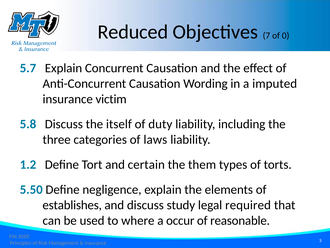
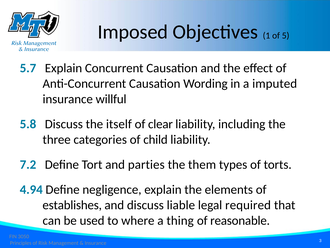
Reduced: Reduced -> Imposed
7: 7 -> 1
0: 0 -> 5
victim: victim -> willful
duty: duty -> clear
laws: laws -> child
1.2: 1.2 -> 7.2
certain: certain -> parties
5.50: 5.50 -> 4.94
study: study -> liable
occur: occur -> thing
